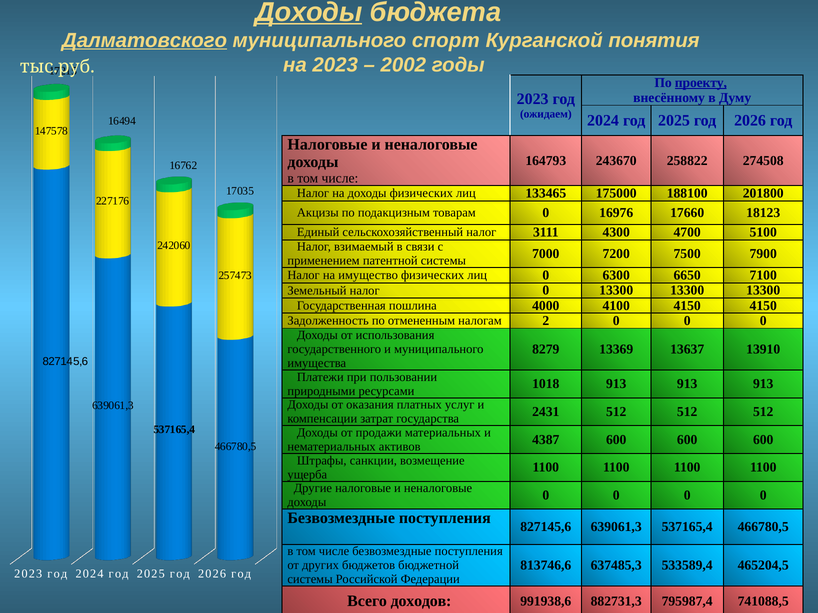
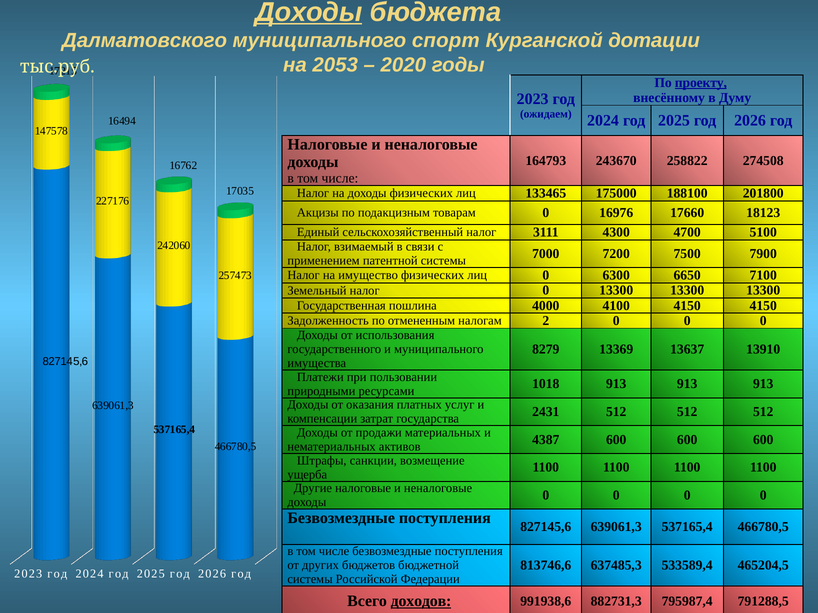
Далматовского underline: present -> none
понятия: понятия -> дотации
на 2023: 2023 -> 2053
2002: 2002 -> 2020
доходов underline: none -> present
741088,5: 741088,5 -> 791288,5
